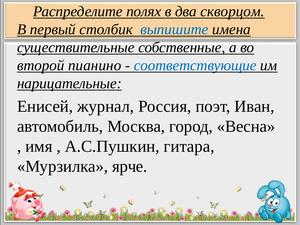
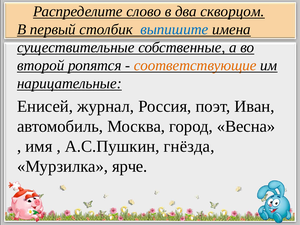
полях: полях -> слово
пианино: пианино -> ропятся
соответствующие colour: blue -> orange
гитара: гитара -> гнёзда
